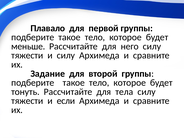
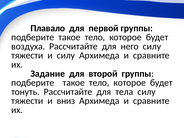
меньше: меньше -> воздуха
если: если -> вниз
